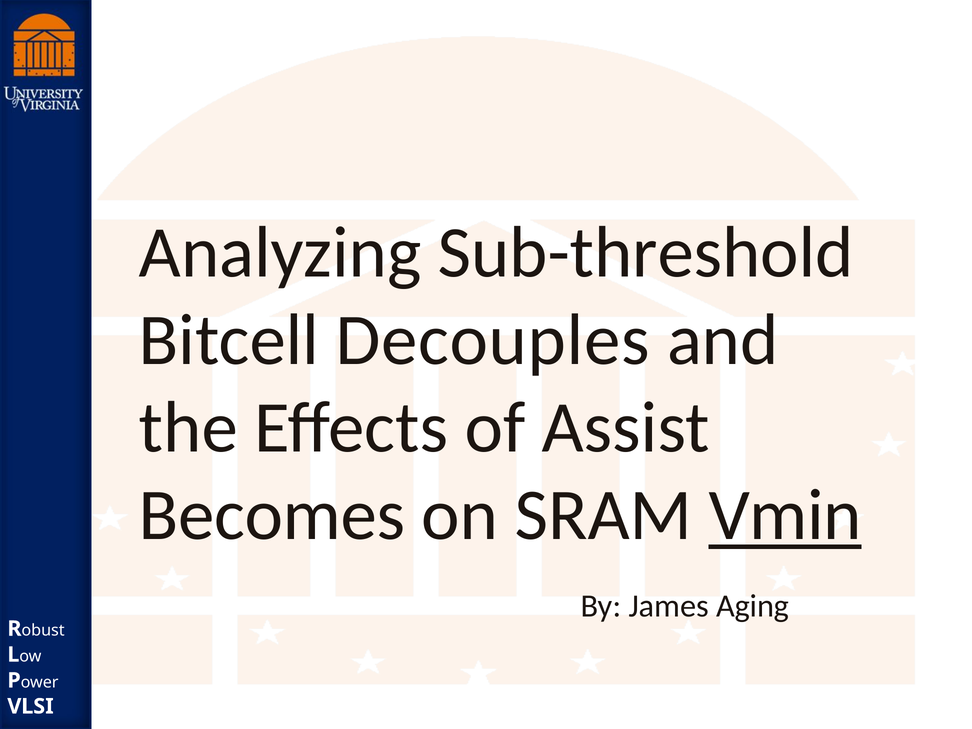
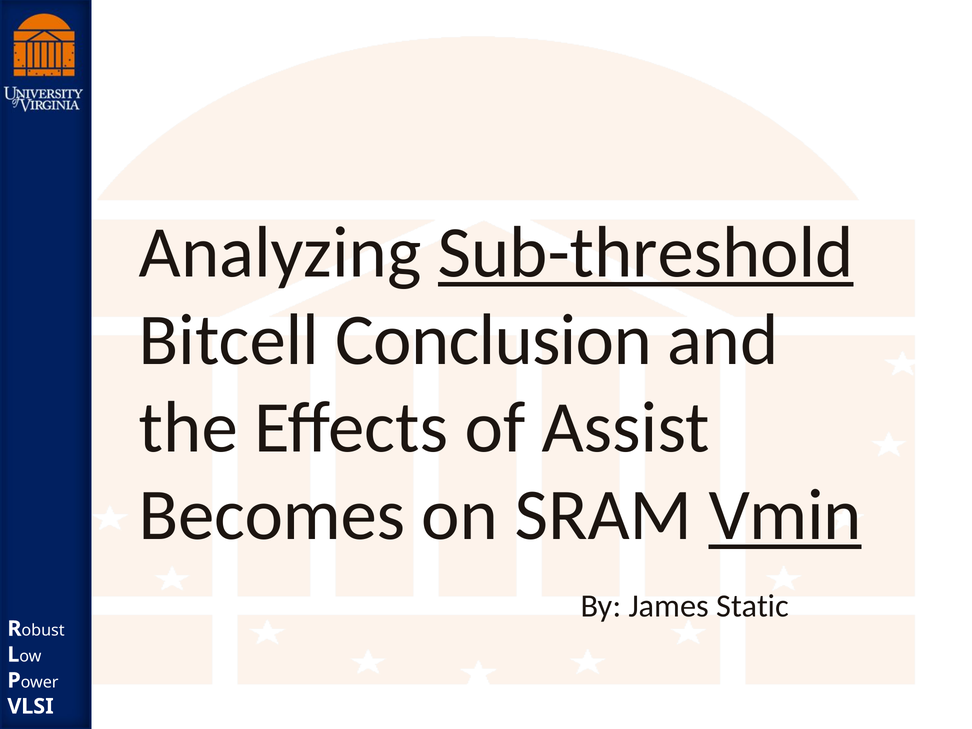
Sub-threshold underline: none -> present
Decouples: Decouples -> Conclusion
Aging: Aging -> Static
